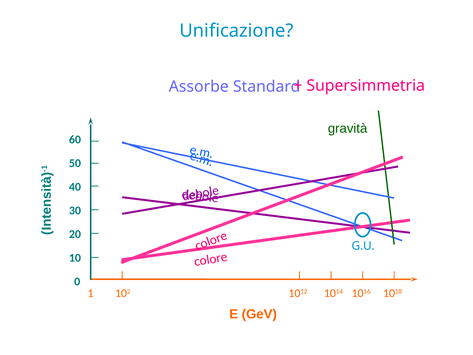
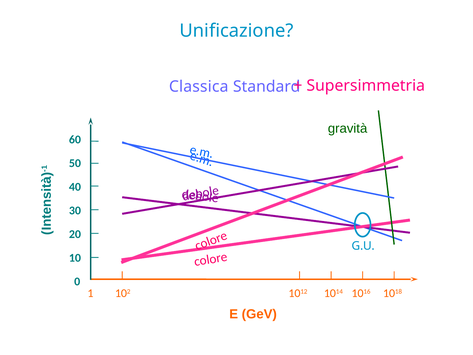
Assorbe: Assorbe -> Classica
